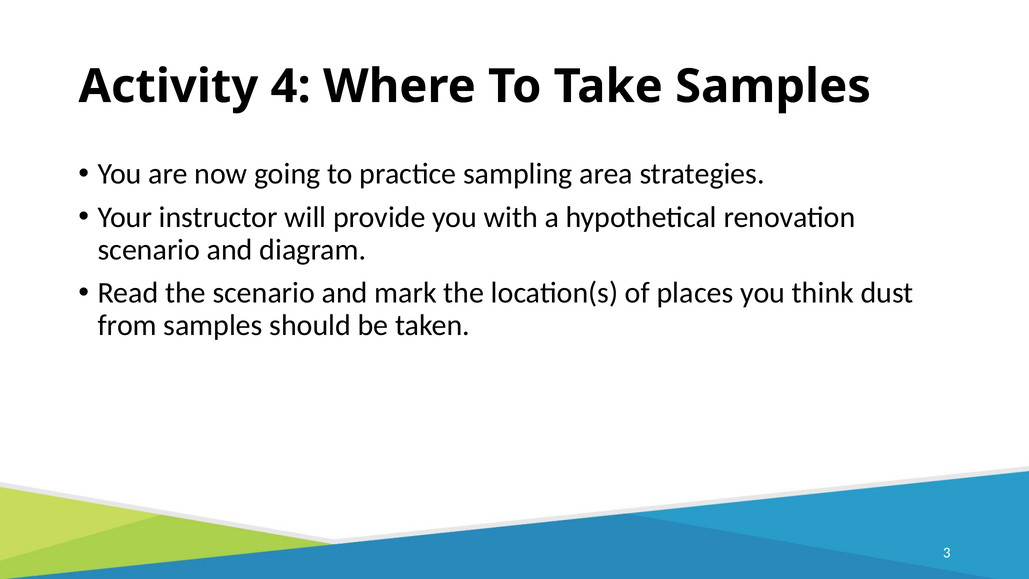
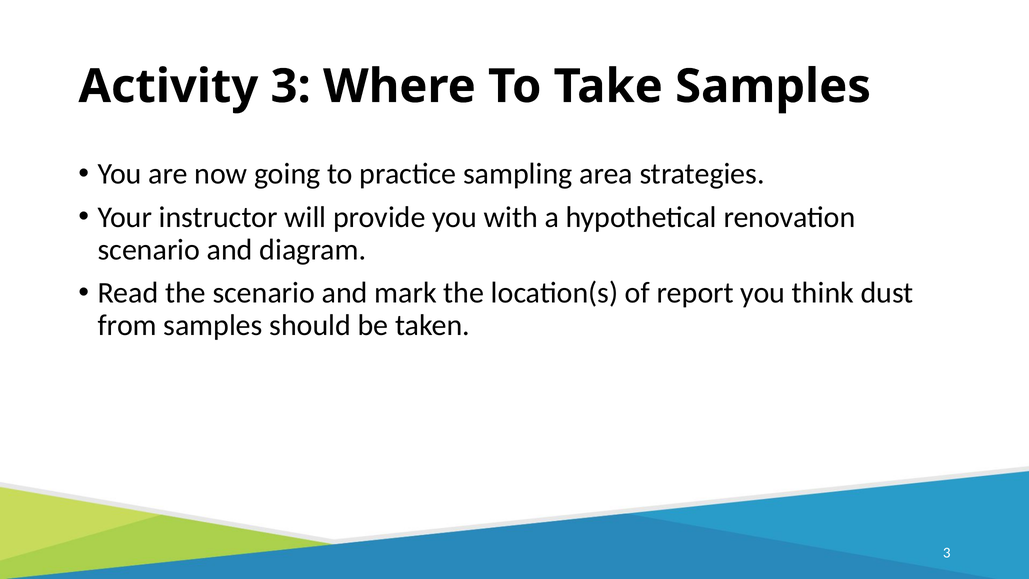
Activity 4: 4 -> 3
places: places -> report
